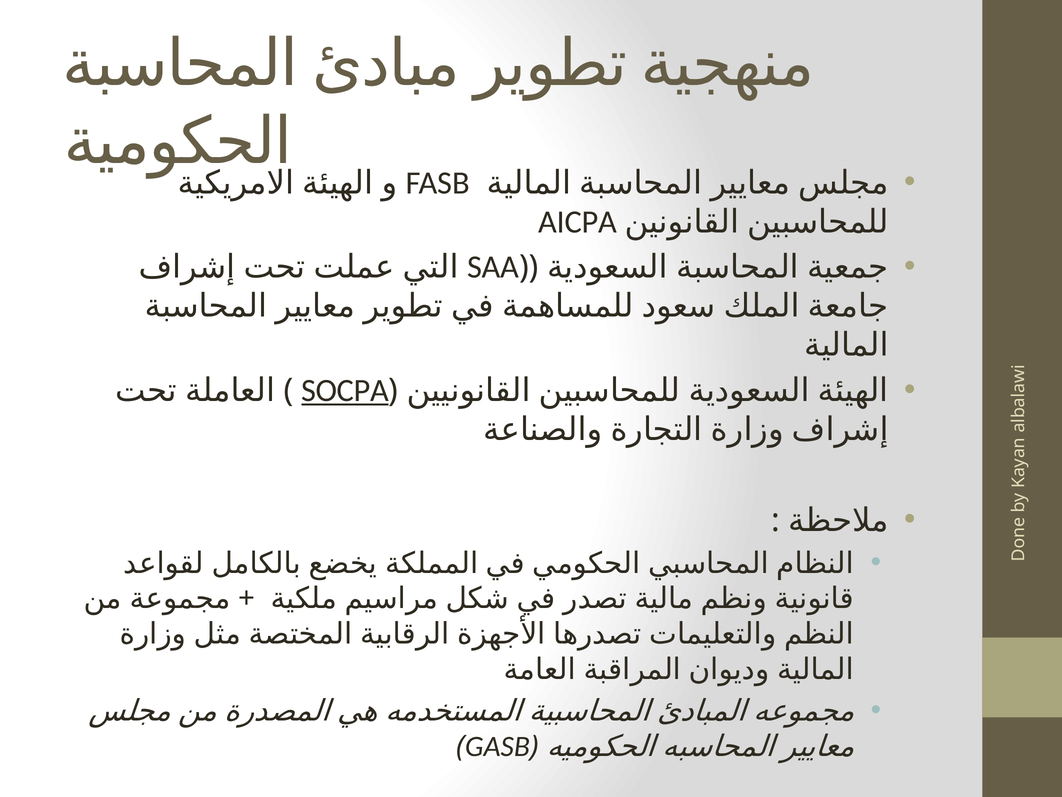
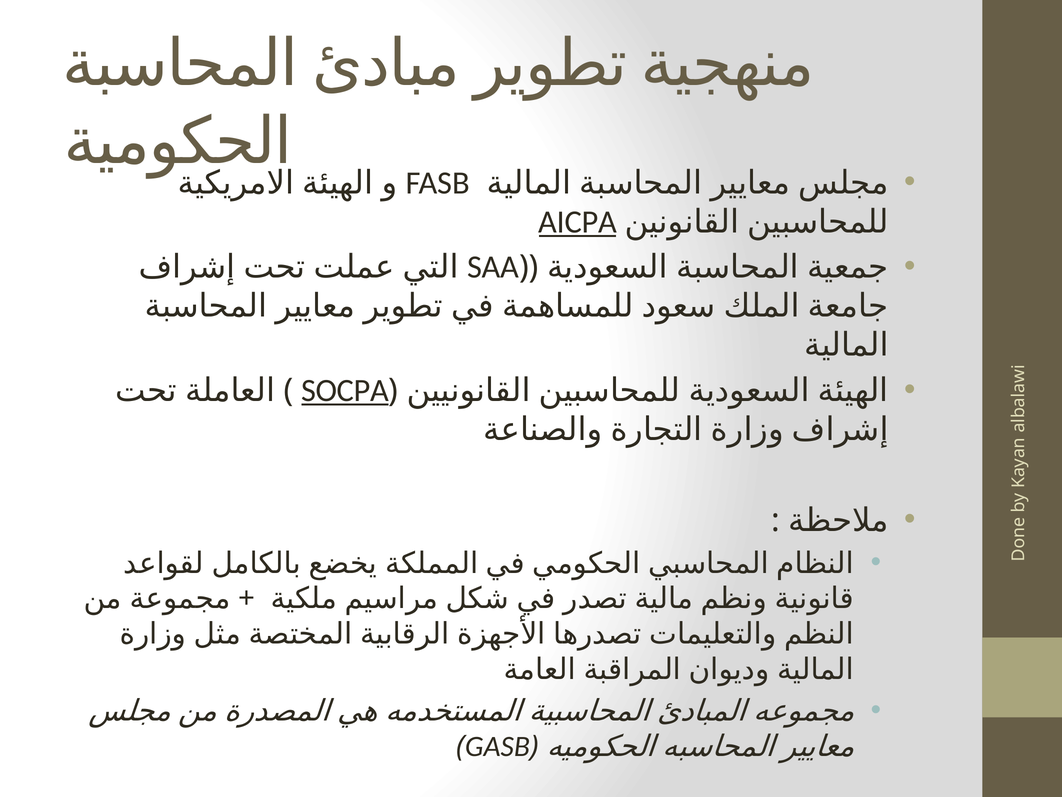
AICPA underline: none -> present
